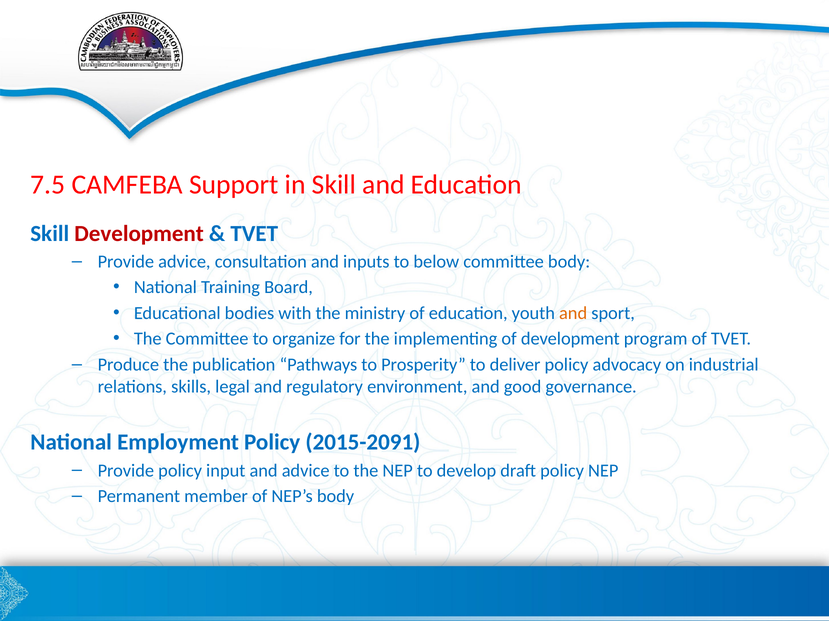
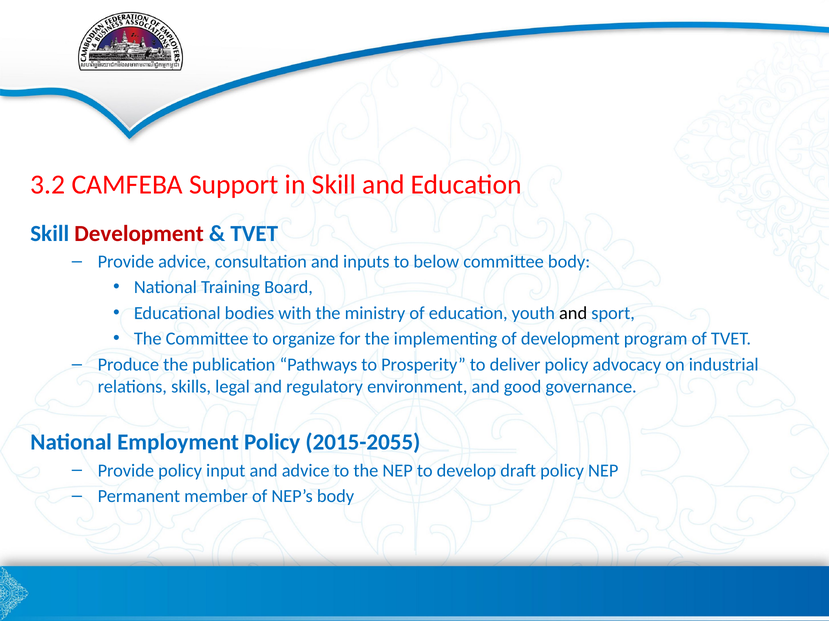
7.5: 7.5 -> 3.2
and at (573, 314) colour: orange -> black
2015-2091: 2015-2091 -> 2015-2055
